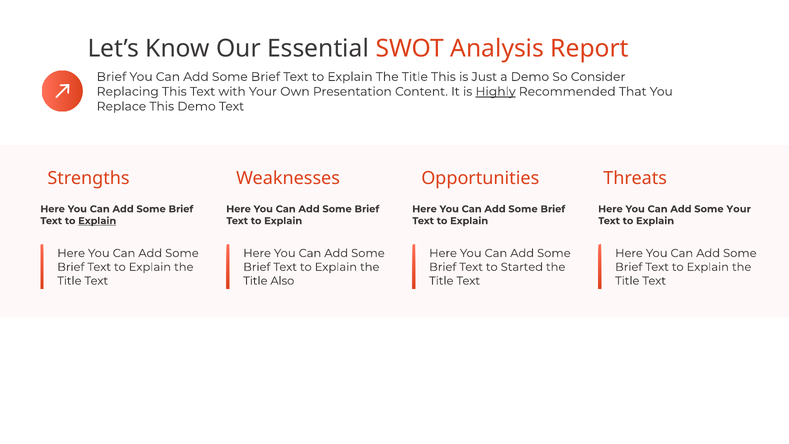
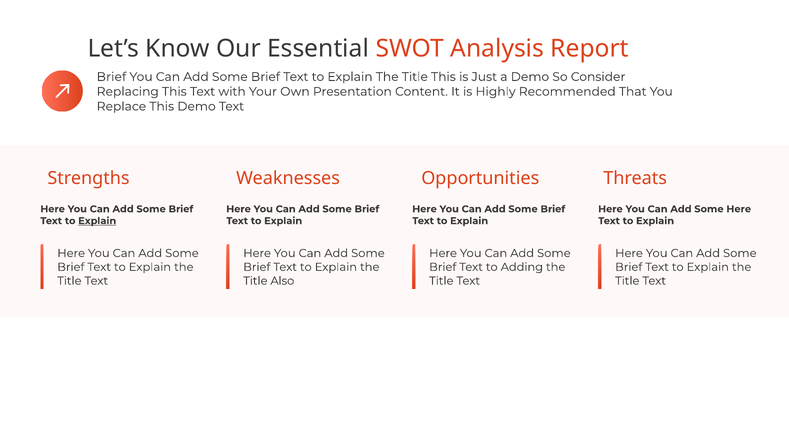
Highly underline: present -> none
Some Your: Your -> Here
Started: Started -> Adding
